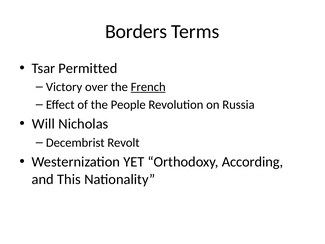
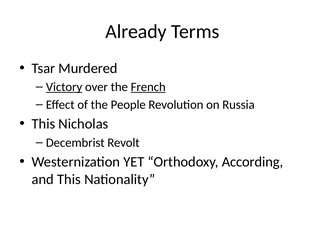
Borders: Borders -> Already
Permitted: Permitted -> Murdered
Victory underline: none -> present
Will at (43, 124): Will -> This
